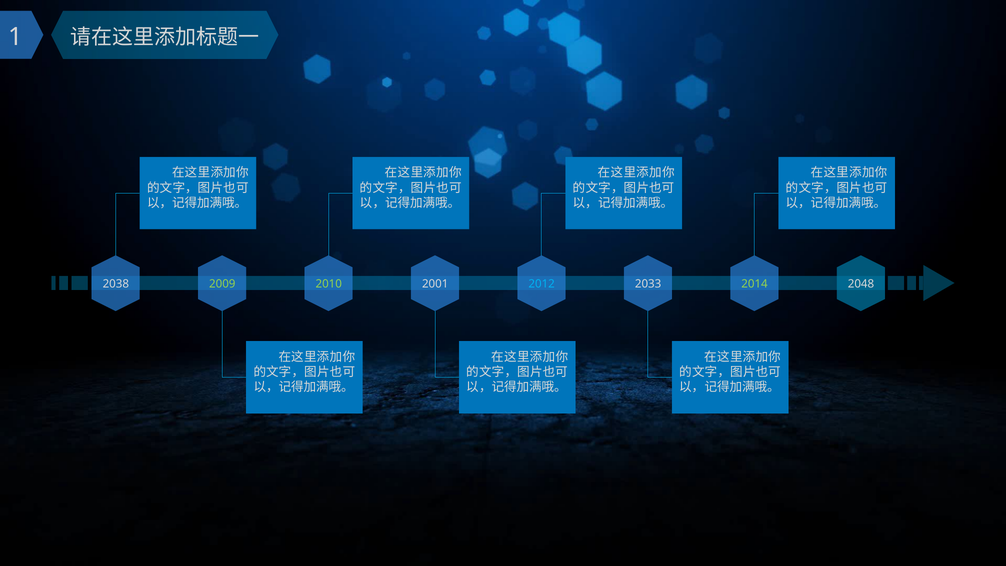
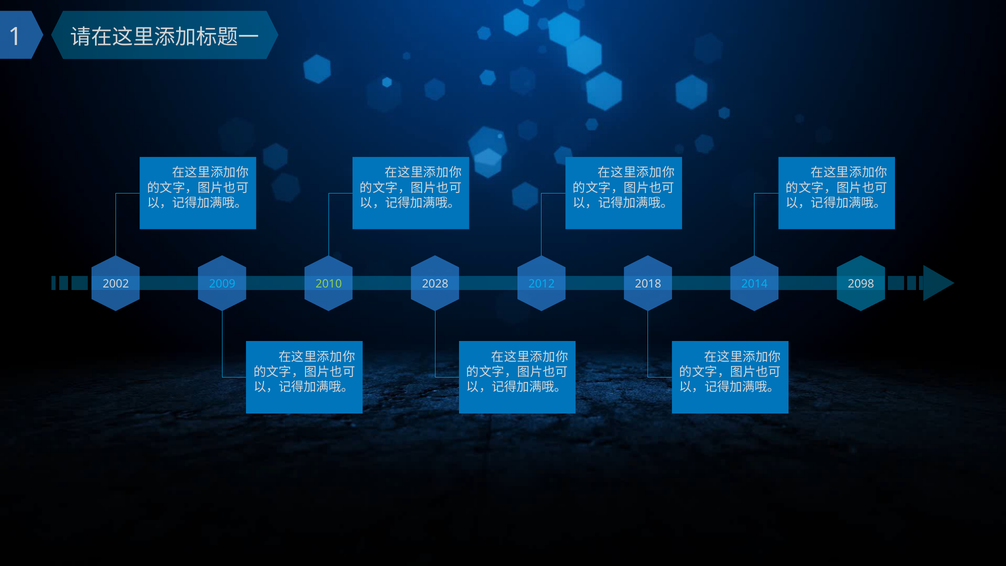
2038: 2038 -> 2002
2009 colour: light green -> light blue
2001: 2001 -> 2028
2033: 2033 -> 2018
2014 colour: light green -> light blue
2048: 2048 -> 2098
